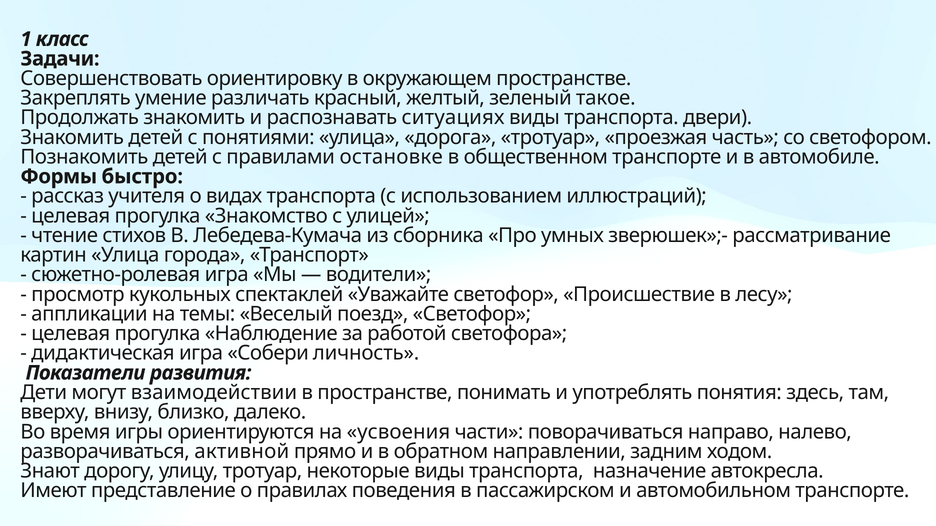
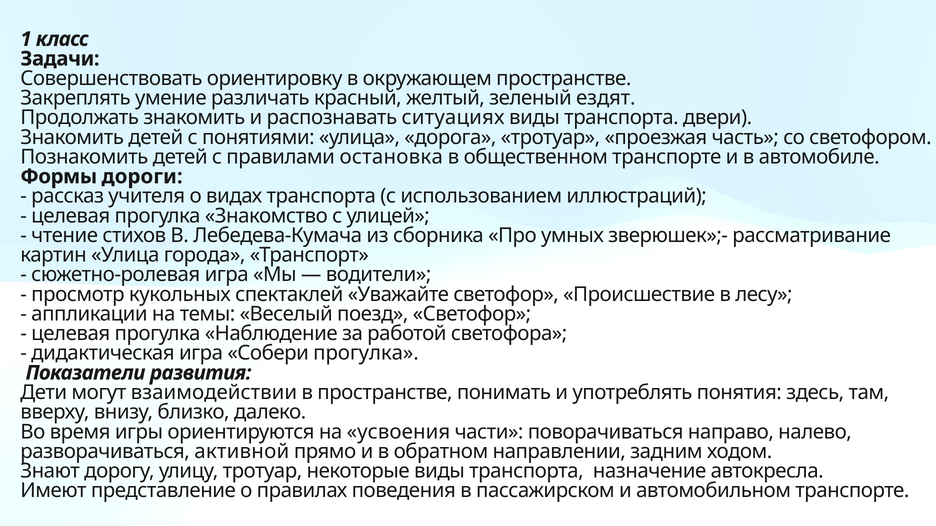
такое: такое -> ездят
остановке: остановке -> остановка
быстро: быстро -> дороги
Собери личность: личность -> прогулка
